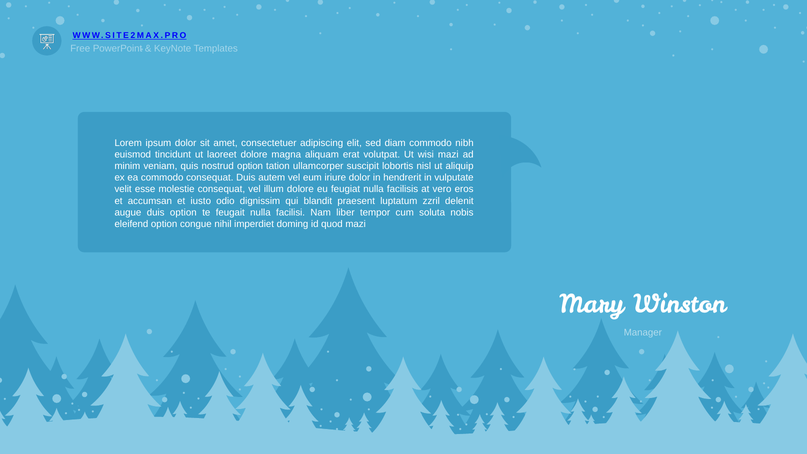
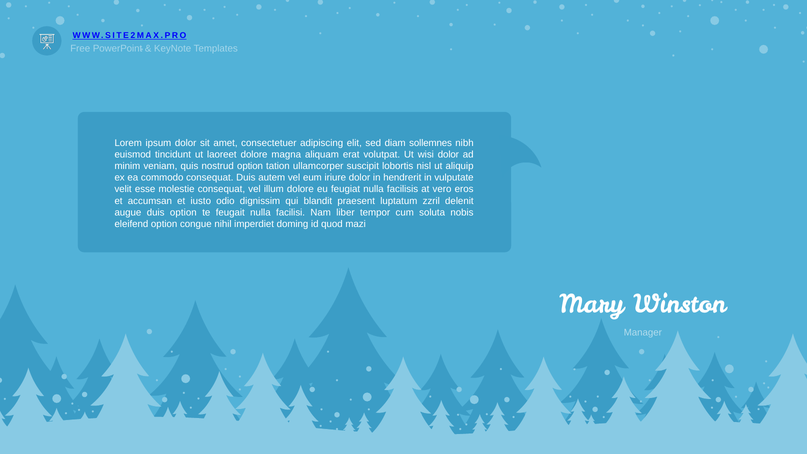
diam commodo: commodo -> sollemnes
wisi mazi: mazi -> dolor
